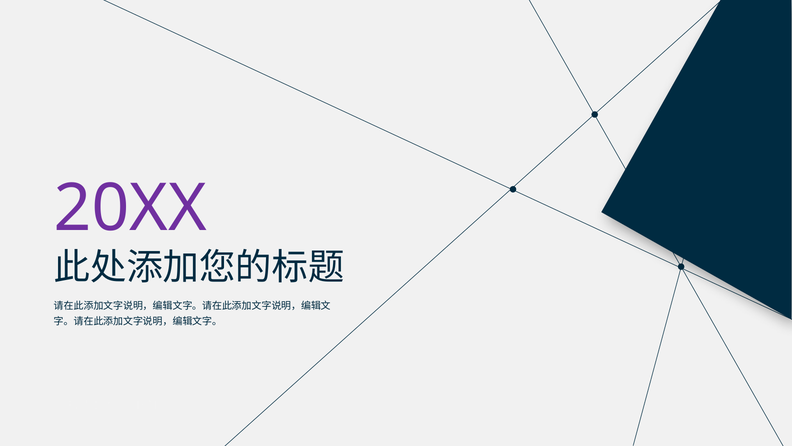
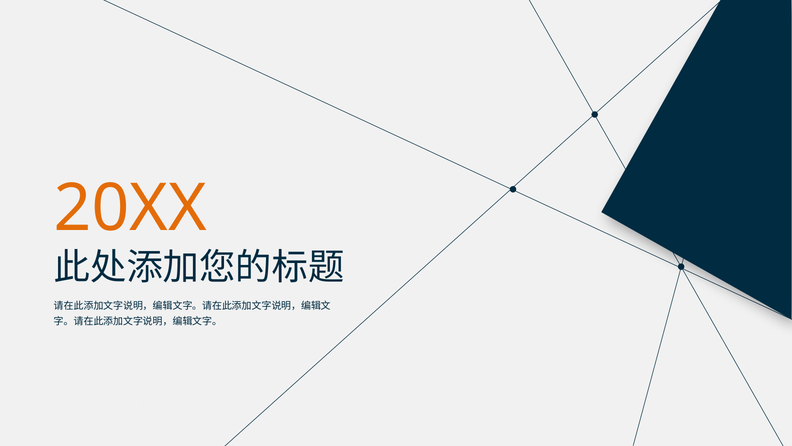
20XX colour: purple -> orange
